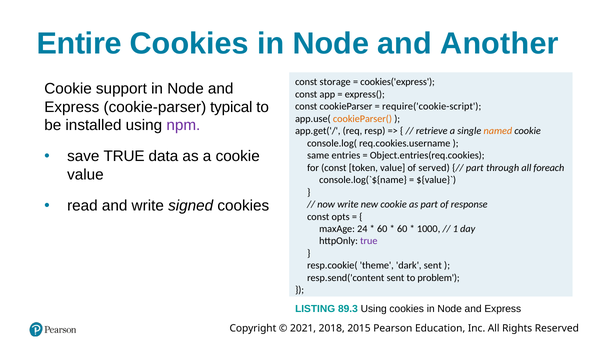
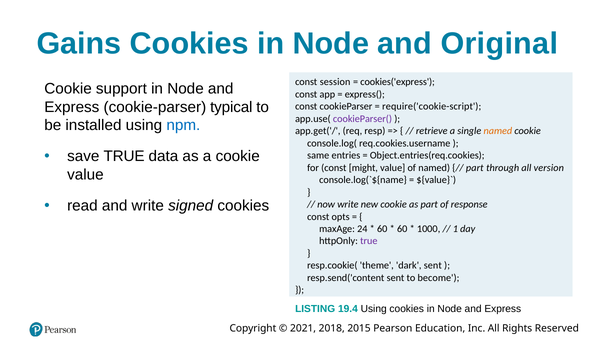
Entire: Entire -> Gains
Another: Another -> Original
storage: storage -> session
cookieParser( colour: orange -> purple
npm colour: purple -> blue
token: token -> might
of served: served -> named
foreach: foreach -> version
problem: problem -> become
89.3: 89.3 -> 19.4
